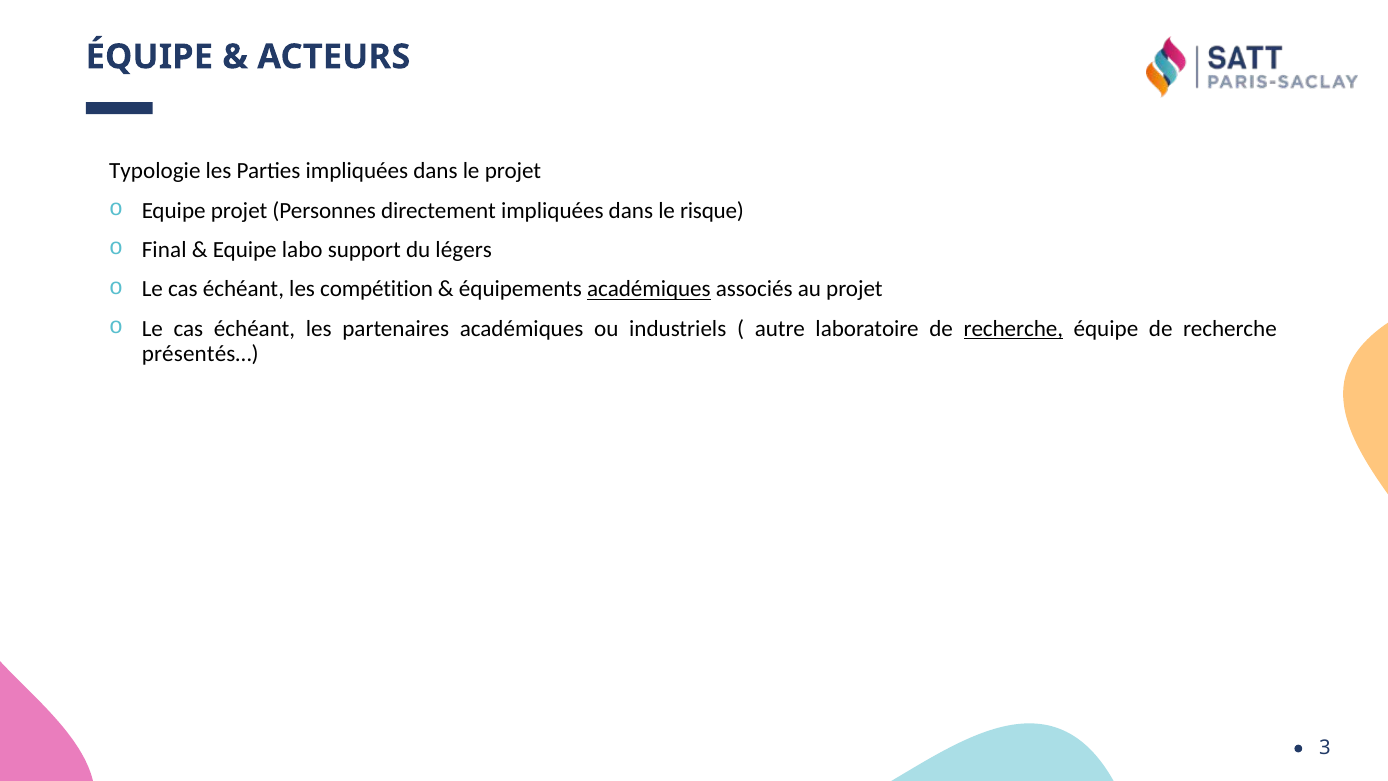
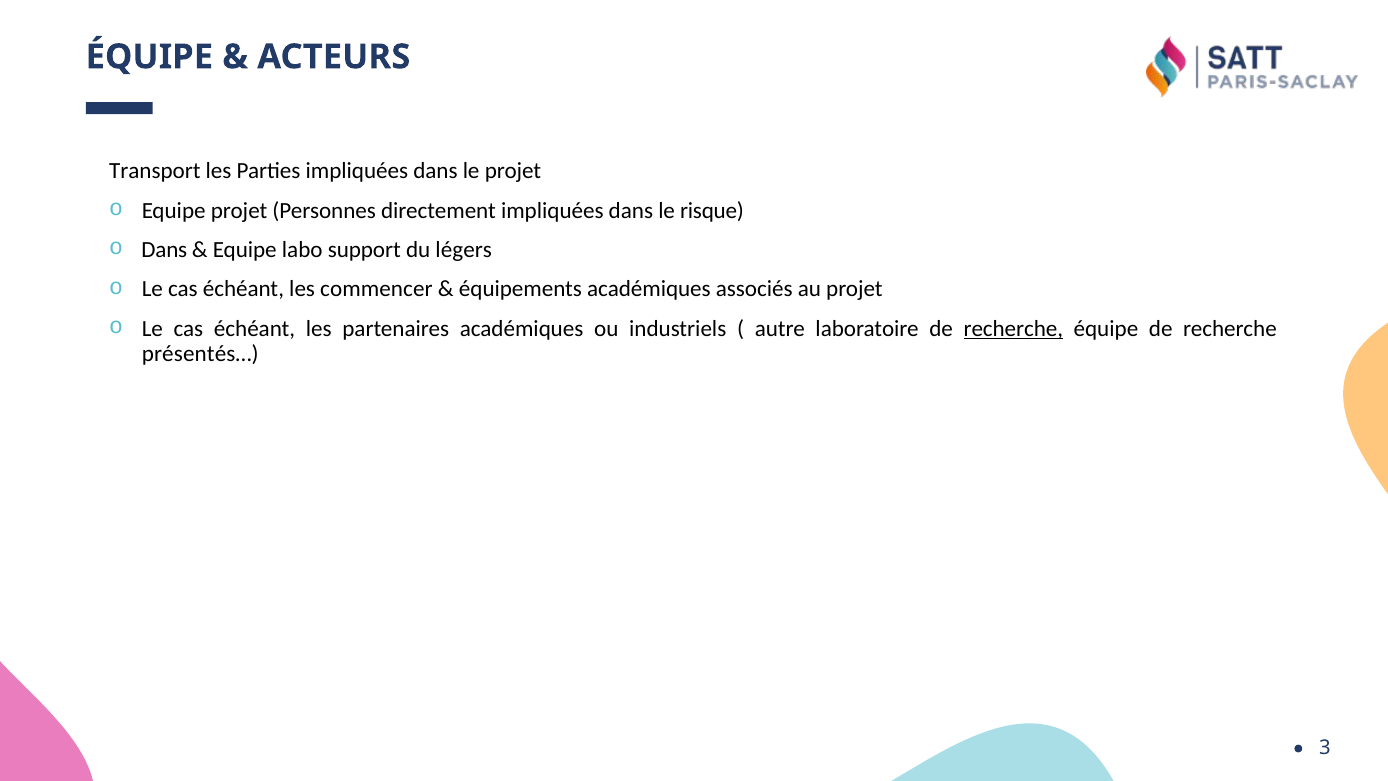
Typologie: Typologie -> Transport
Final at (164, 250): Final -> Dans
compétition: compétition -> commencer
académiques at (649, 289) underline: present -> none
